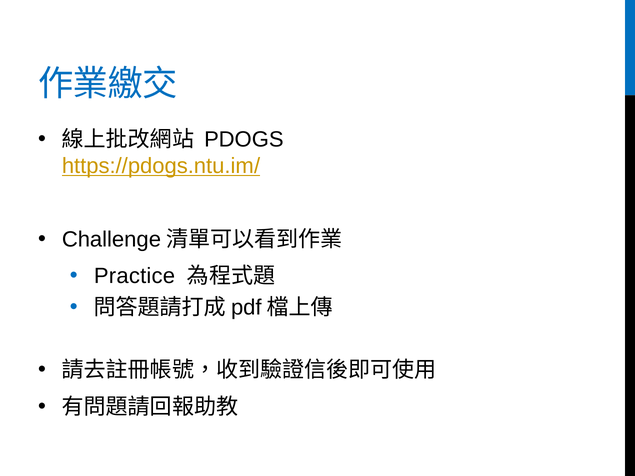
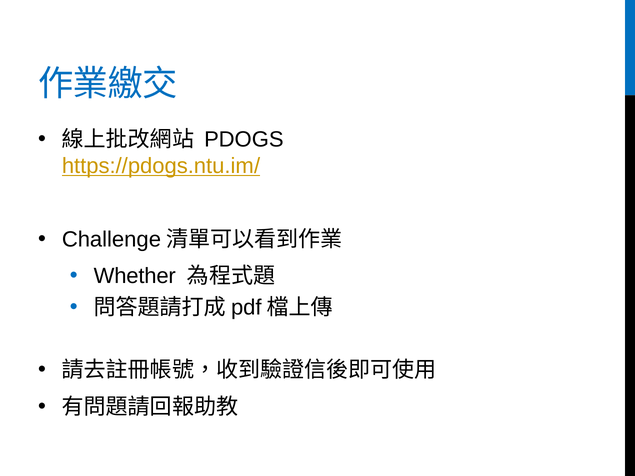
Practice: Practice -> Whether
